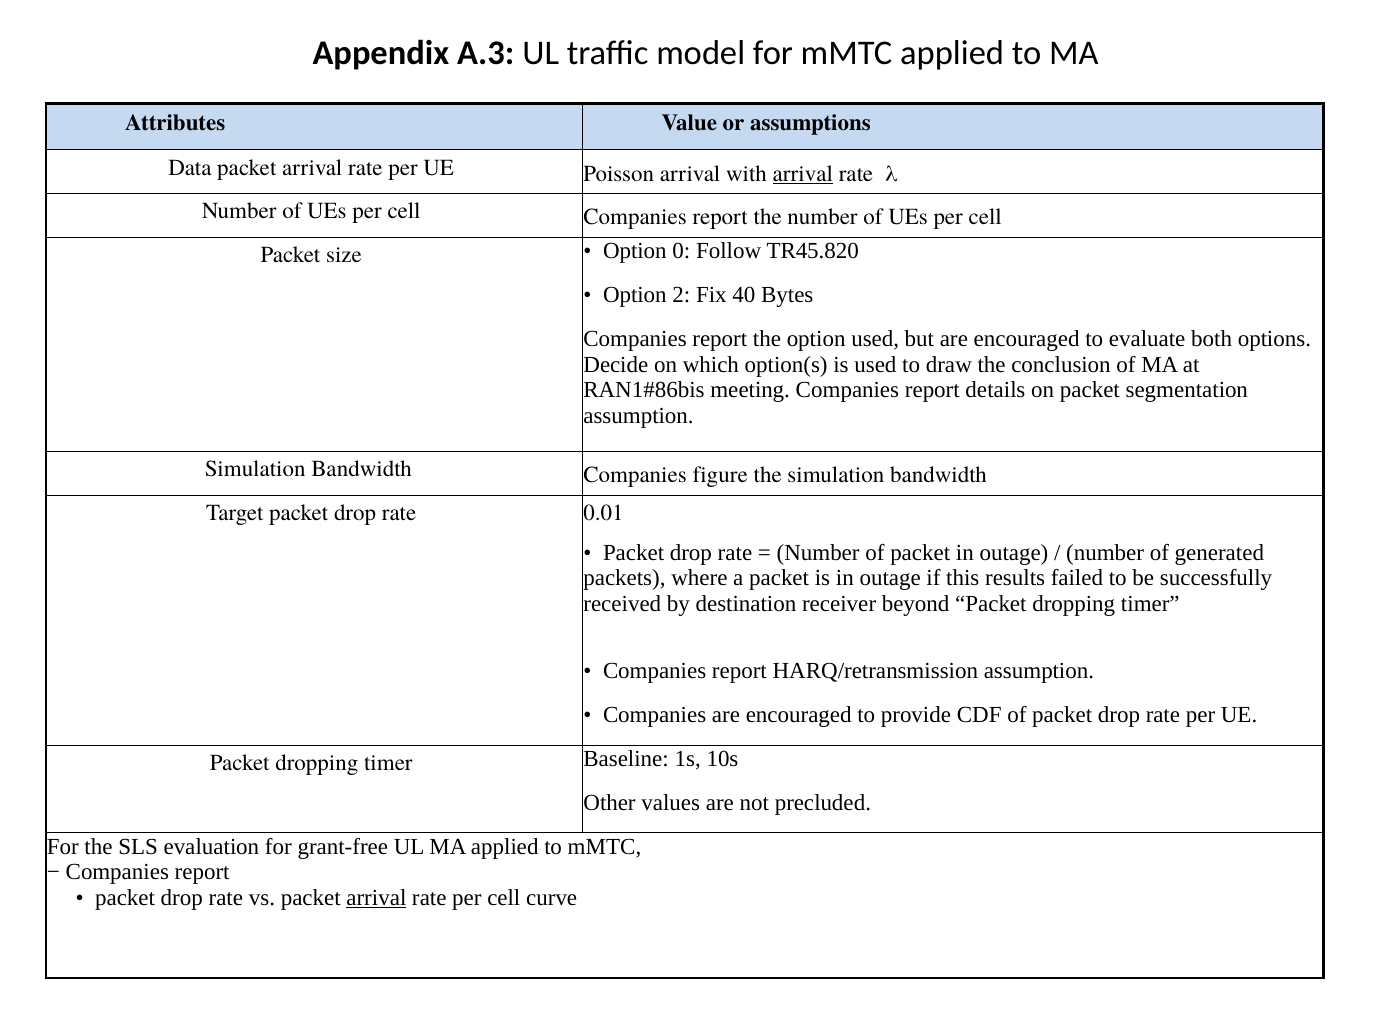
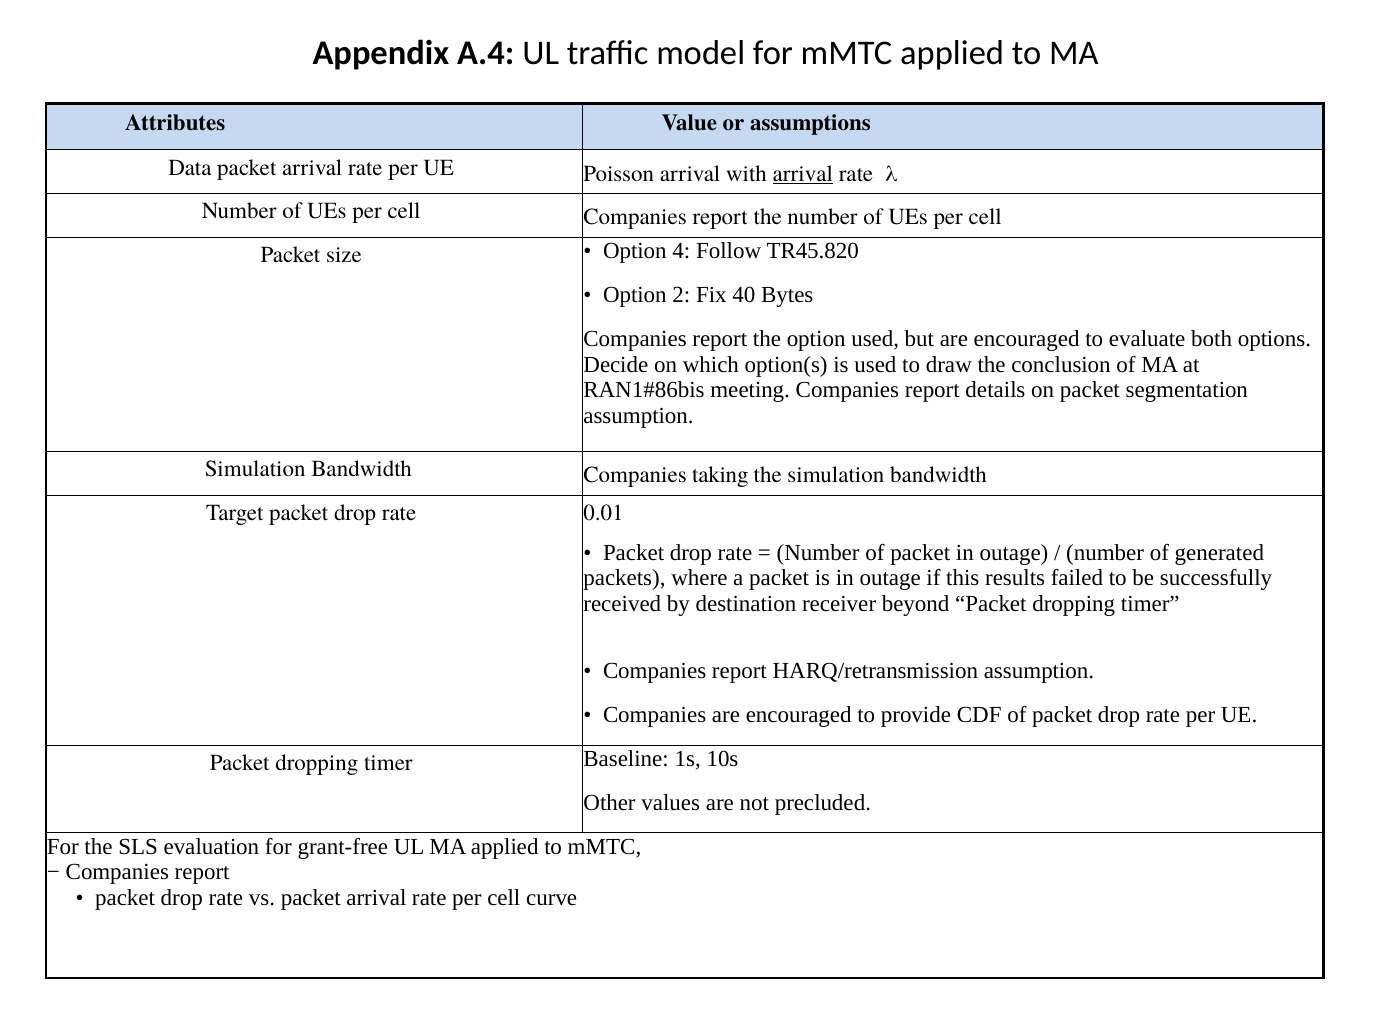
A.3: A.3 -> A.4
0: 0 -> 4
figure: figure -> taking
arrival at (376, 898) underline: present -> none
